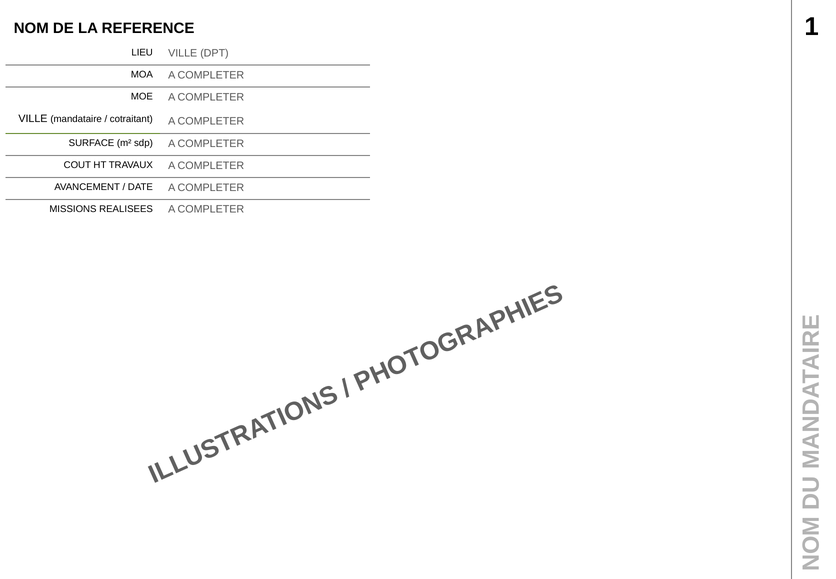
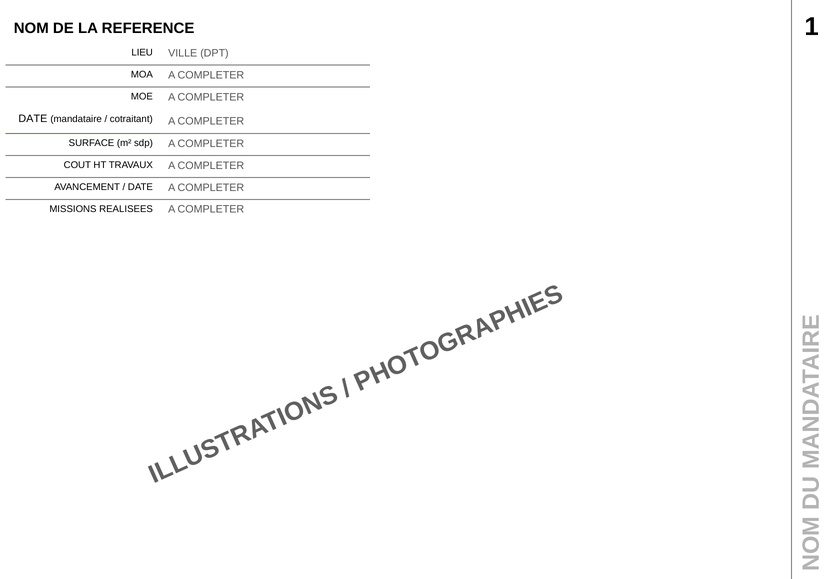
VILLE at (33, 119): VILLE -> DATE
